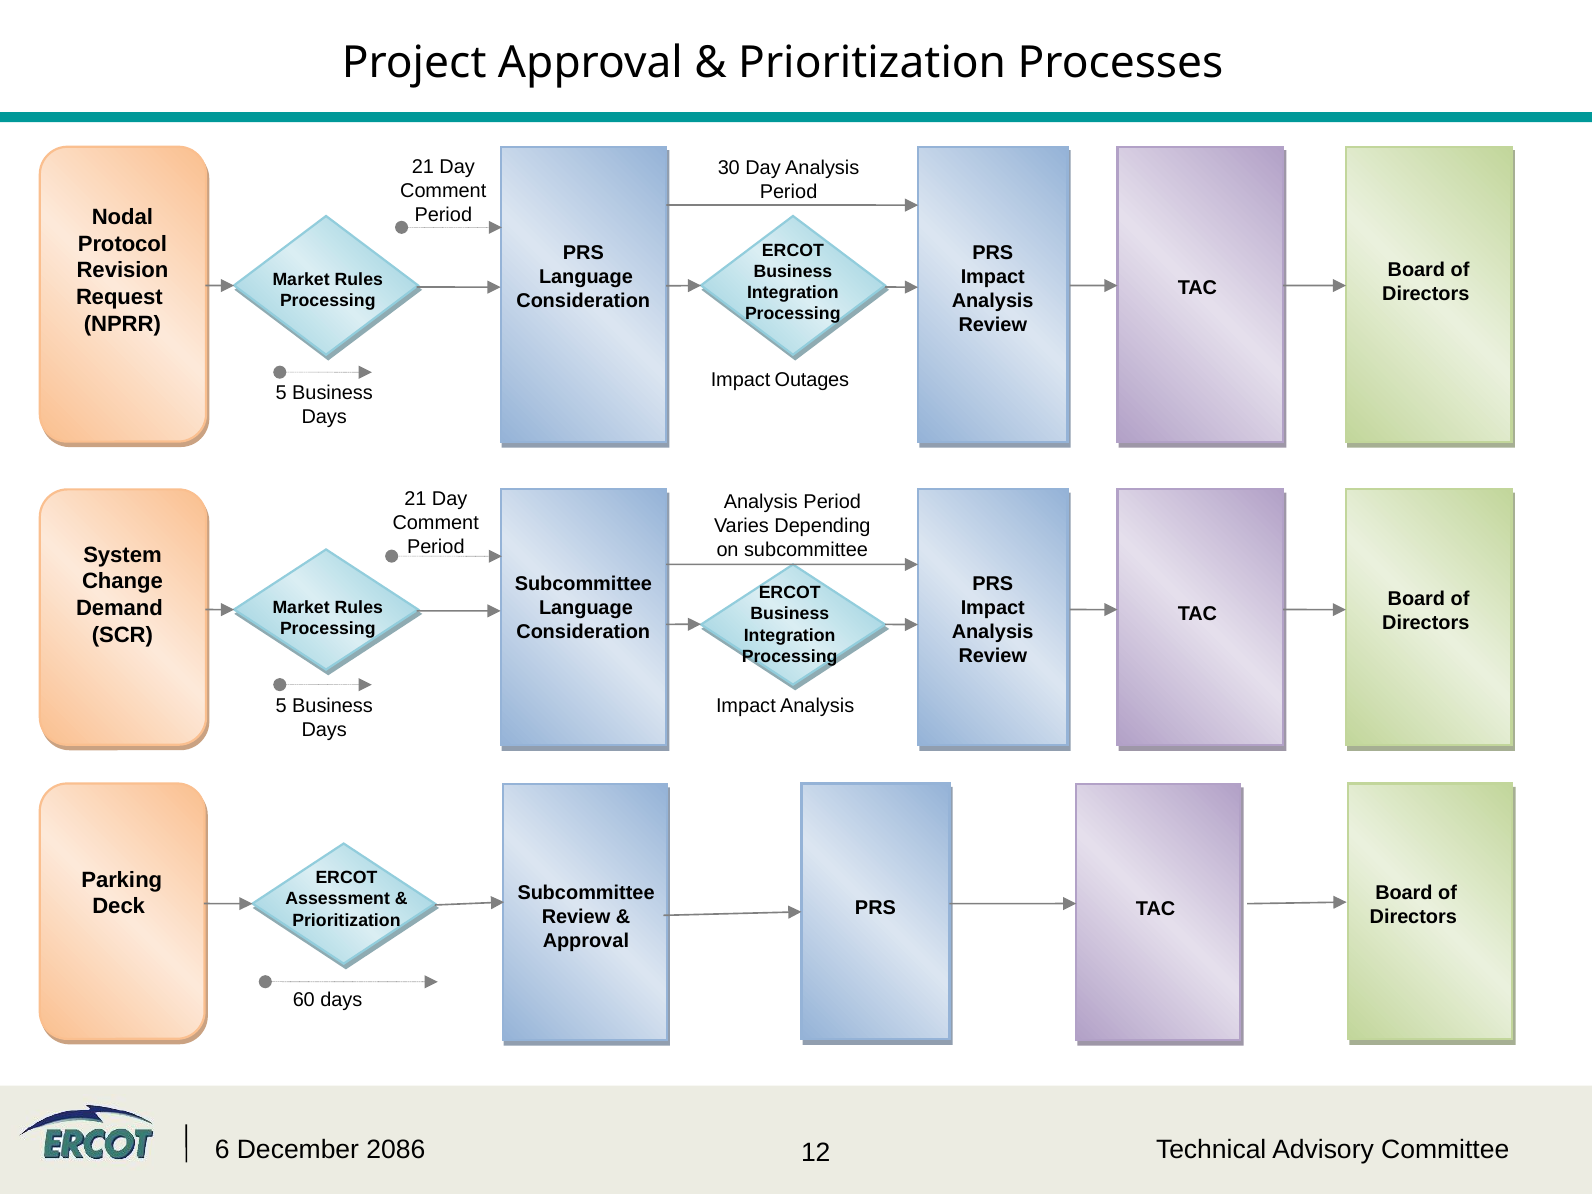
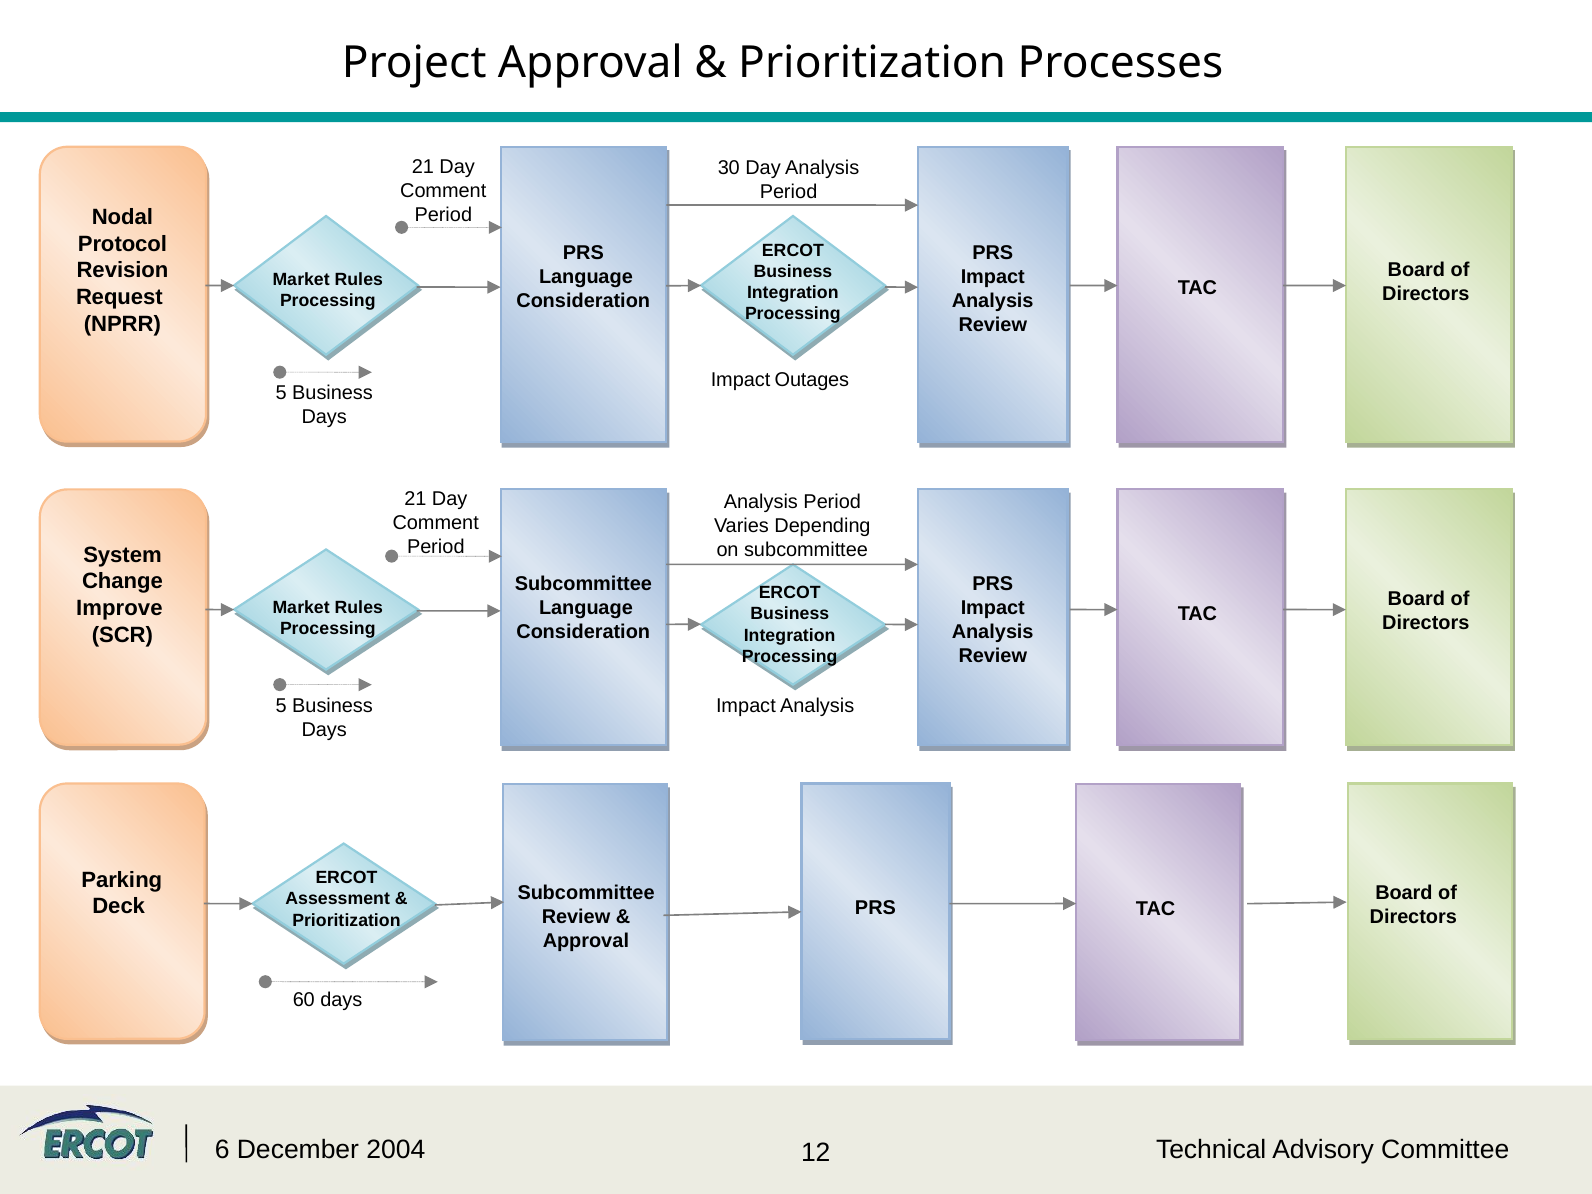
Demand: Demand -> Improve
2086: 2086 -> 2004
